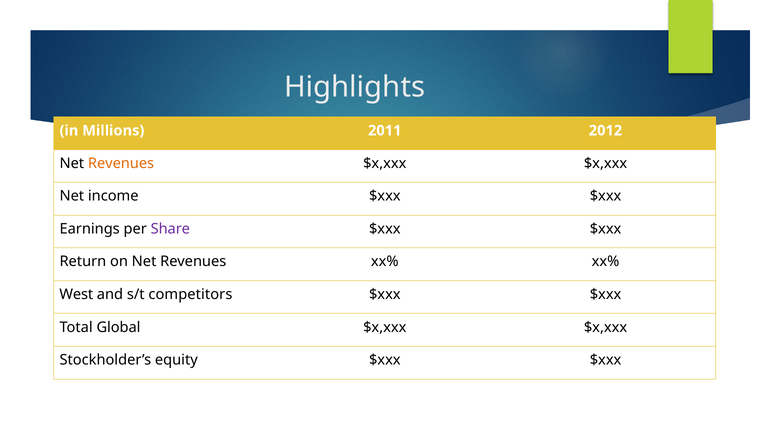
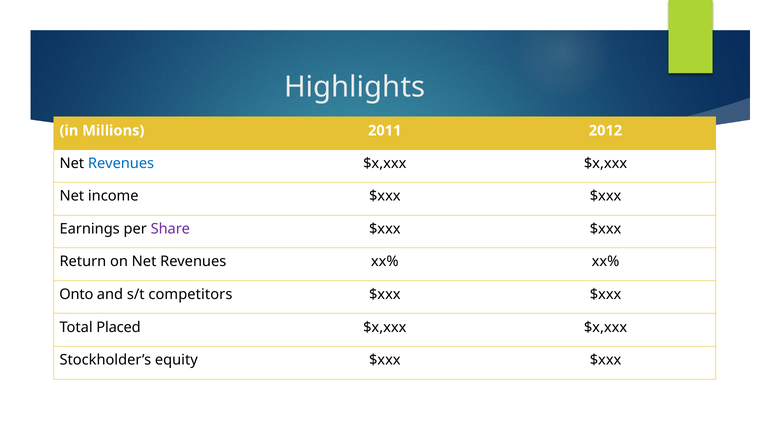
Revenues at (121, 163) colour: orange -> blue
West: West -> Onto
Global: Global -> Placed
